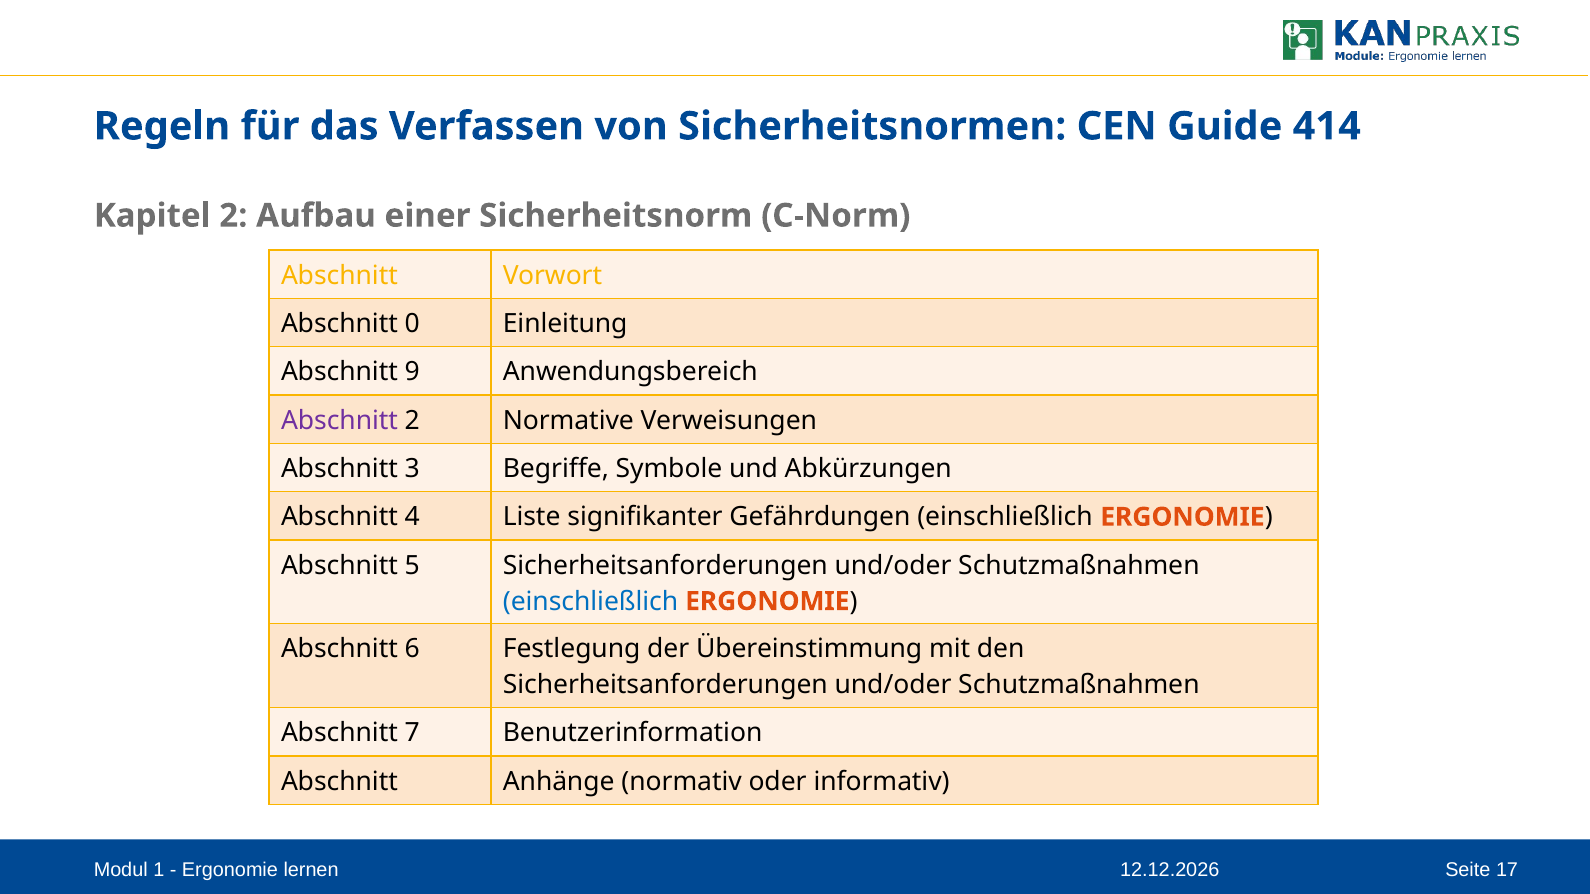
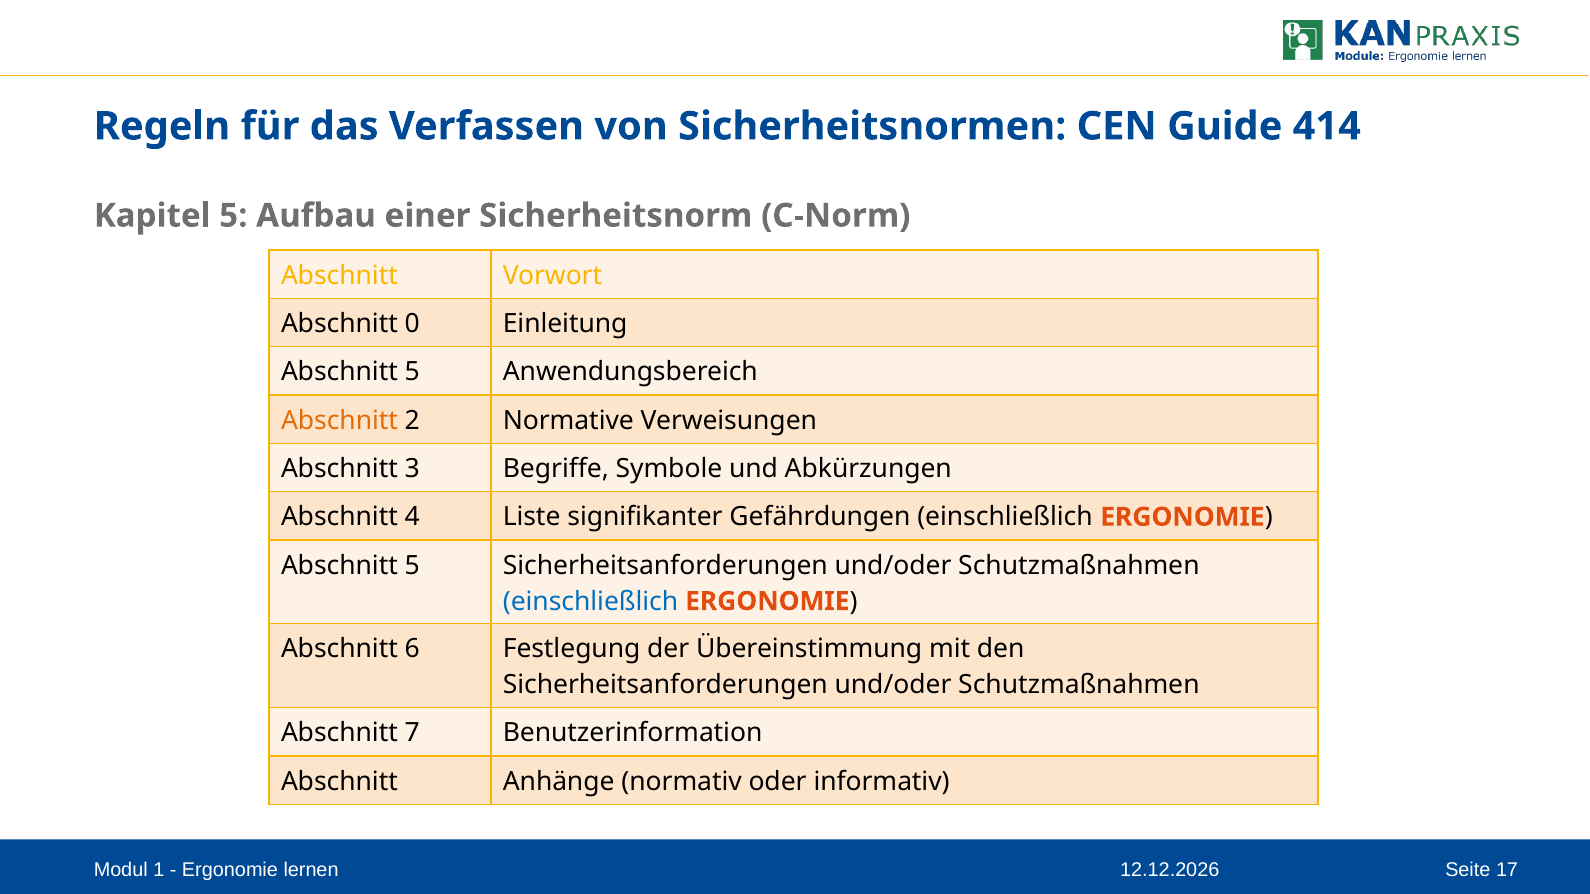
Kapitel 2: 2 -> 5
9 at (412, 372): 9 -> 5
Abschnitt at (340, 421) colour: purple -> orange
